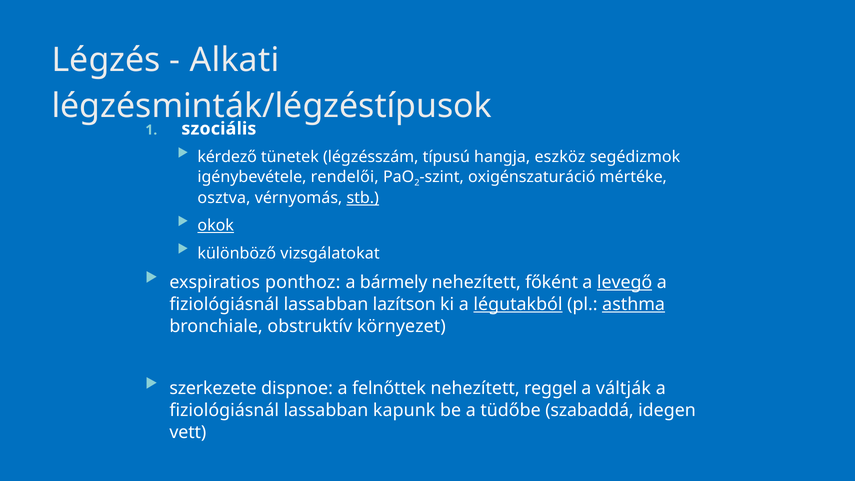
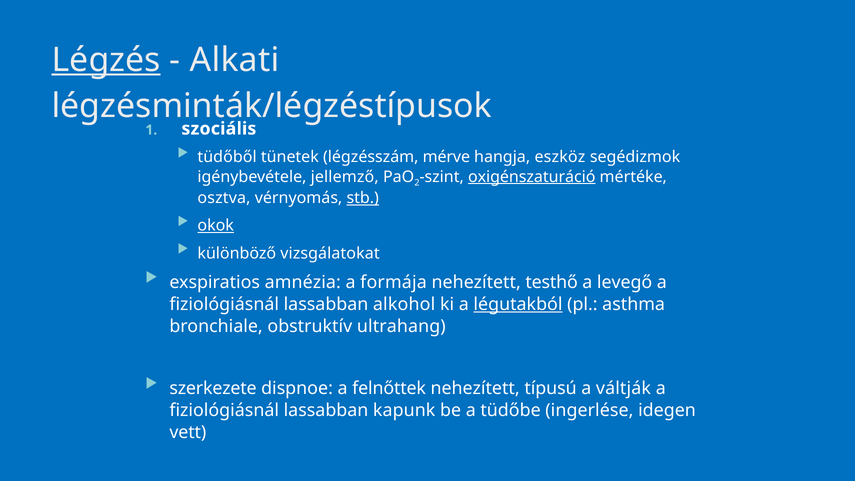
Légzés underline: none -> present
kérdező: kérdező -> tüdőből
típusú: típusú -> mérve
rendelői: rendelői -> jellemző
oxigénszaturáció underline: none -> present
ponthoz: ponthoz -> amnézia
bármely: bármely -> formája
főként: főként -> testhő
levegő underline: present -> none
lazítson: lazítson -> alkohol
asthma underline: present -> none
környezet: környezet -> ultrahang
reggel: reggel -> típusú
szabaddá: szabaddá -> ingerlése
